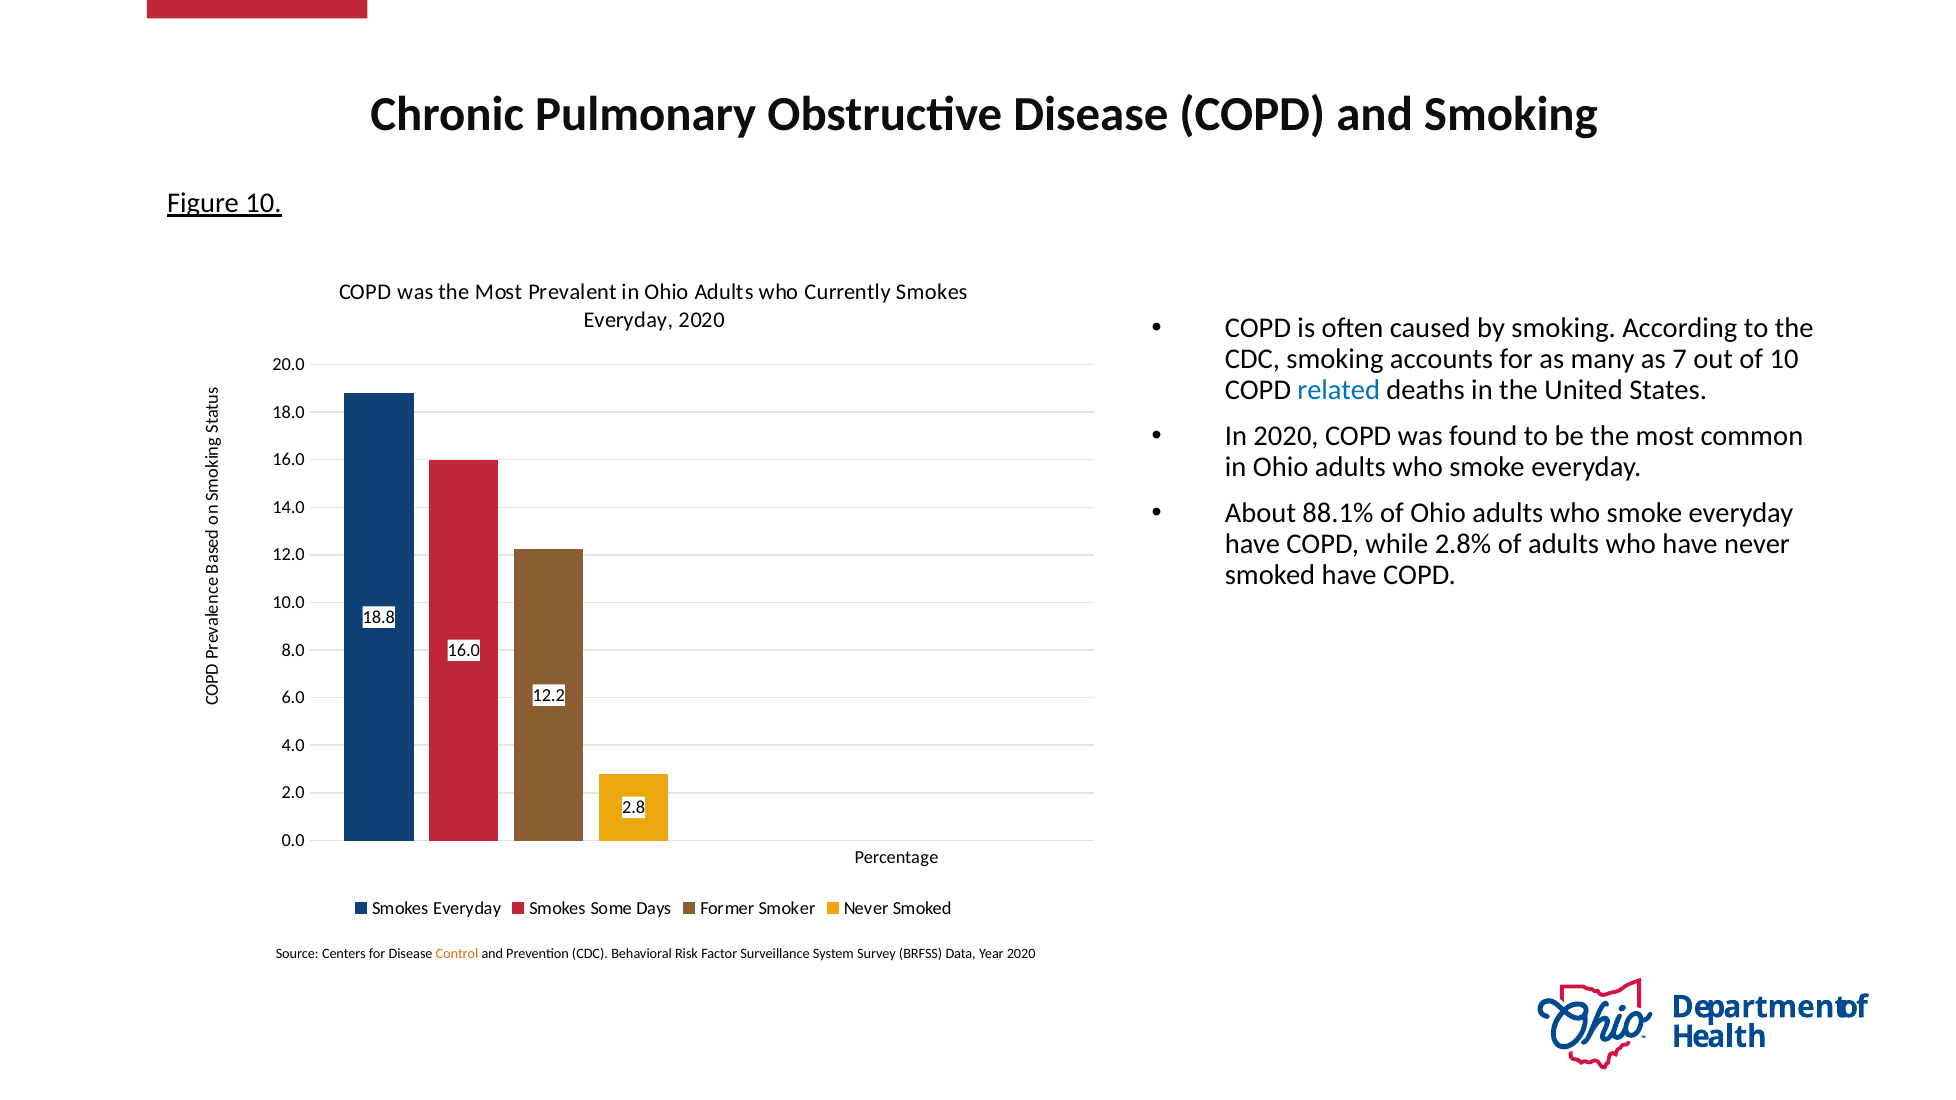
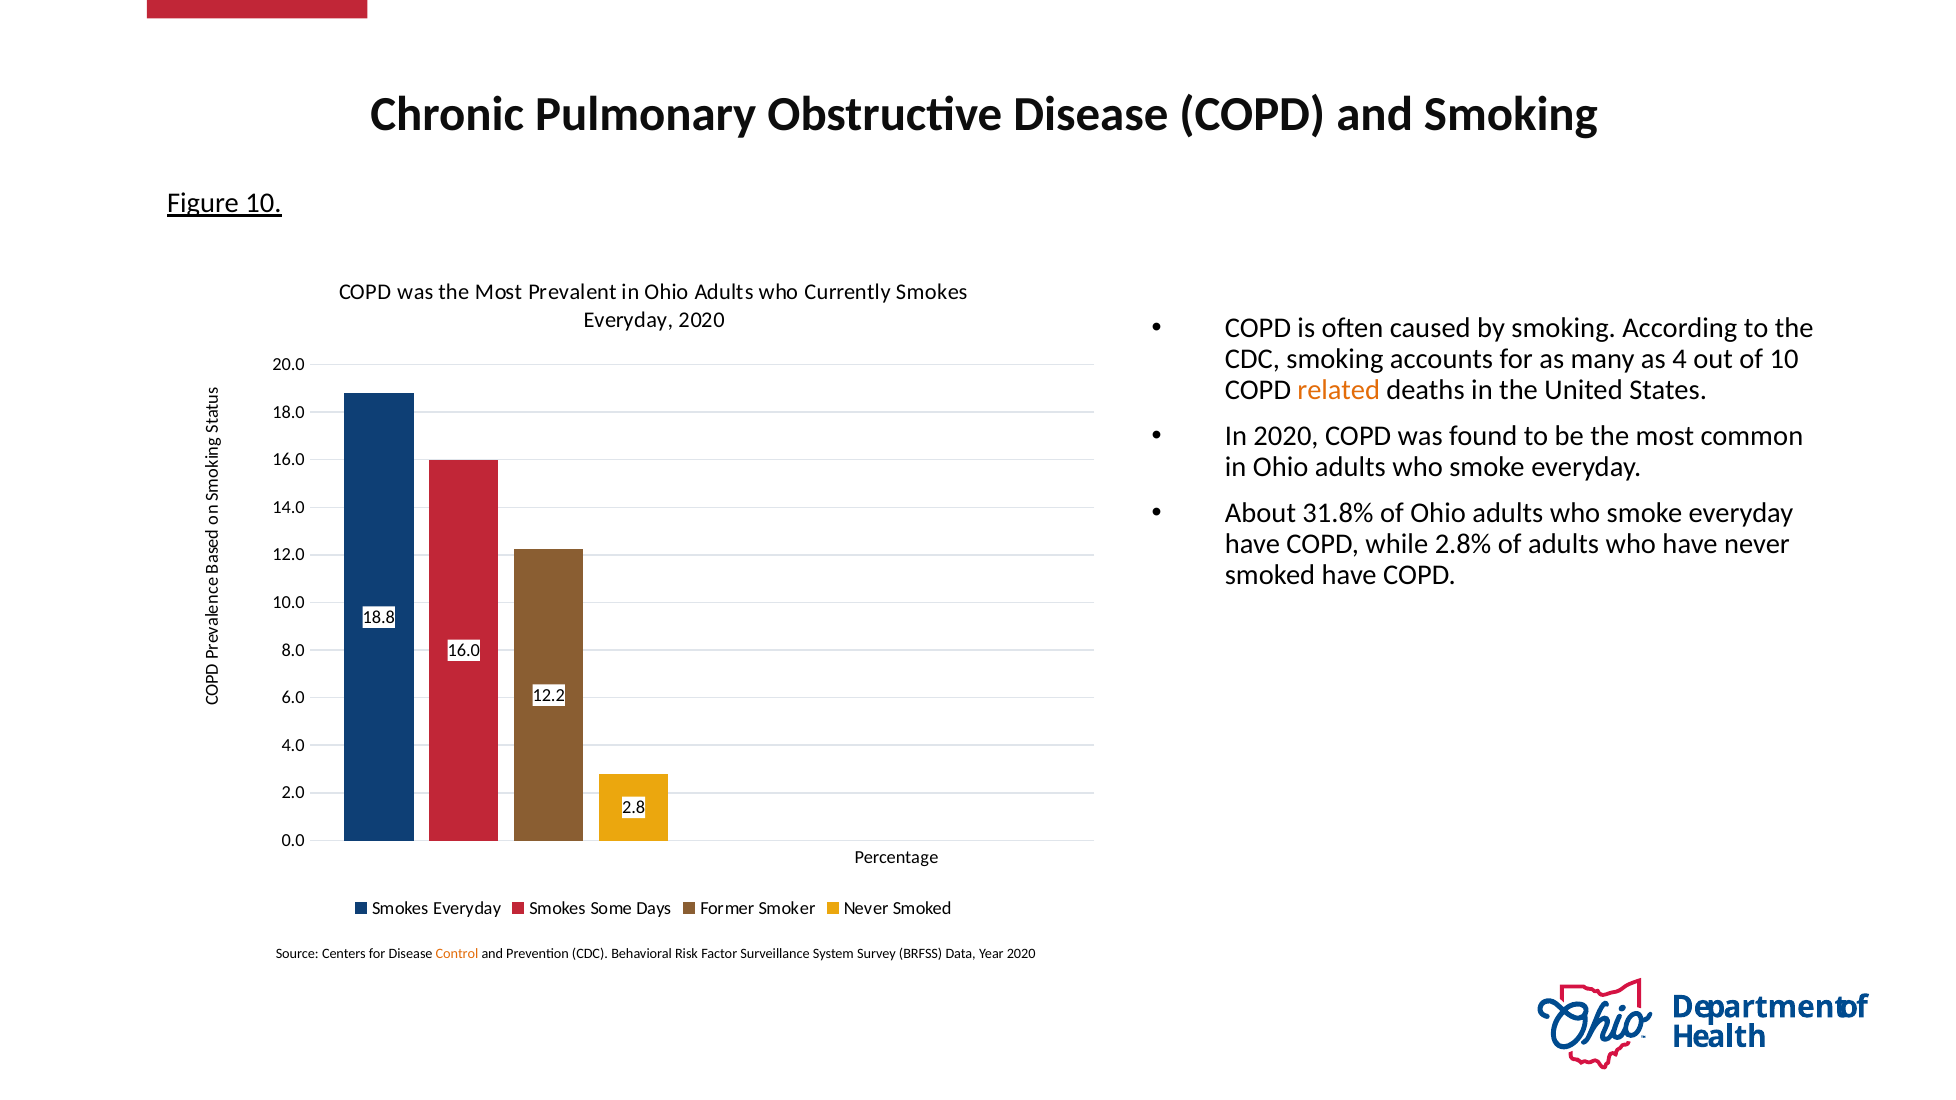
7: 7 -> 4
related colour: blue -> orange
88.1%: 88.1% -> 31.8%
